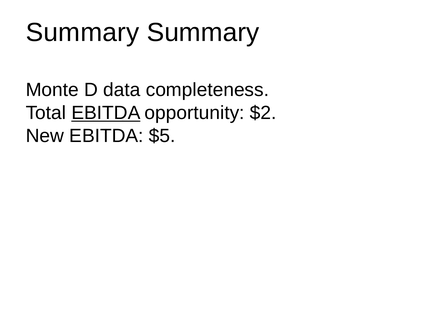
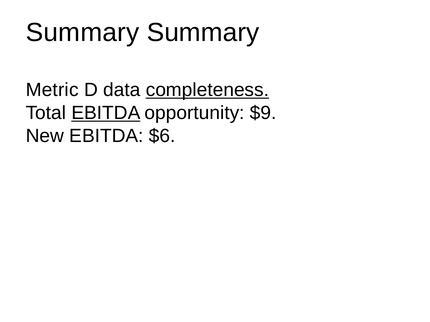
Monte: Monte -> Metric
completeness underline: none -> present
$2: $2 -> $9
$5: $5 -> $6
